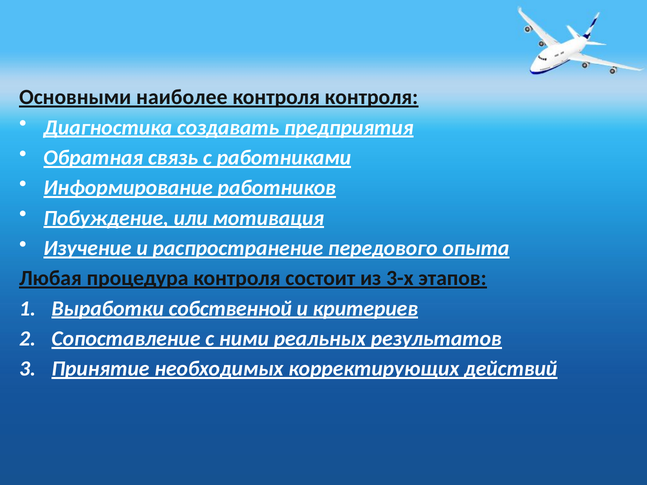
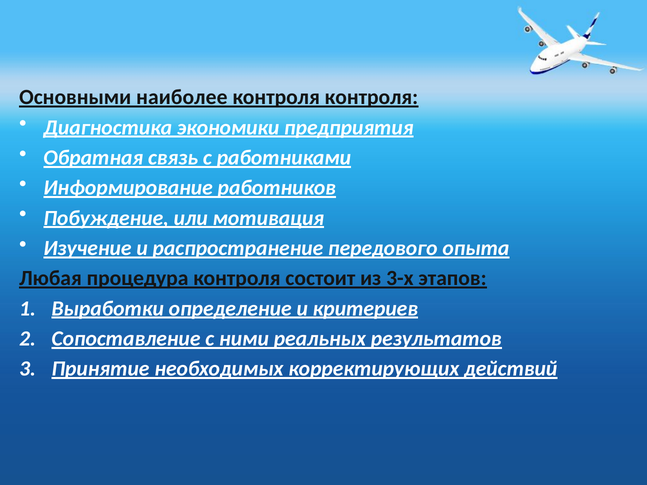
создавать: создавать -> экономики
собственной: собственной -> определение
